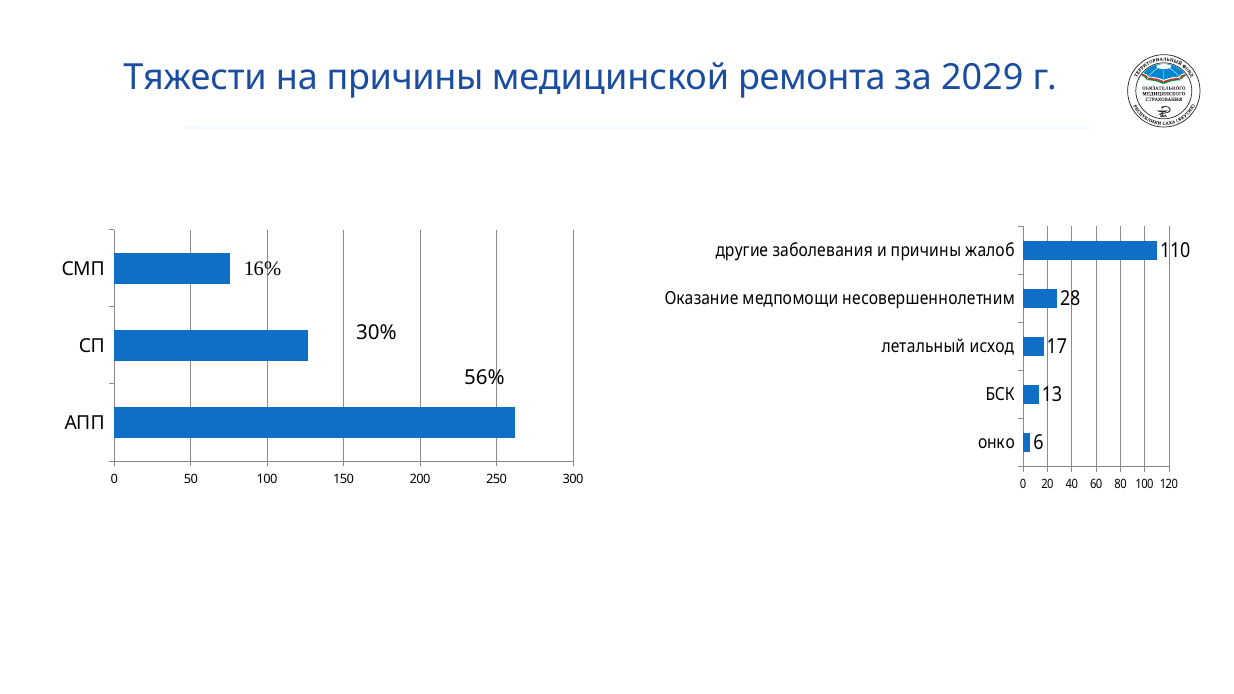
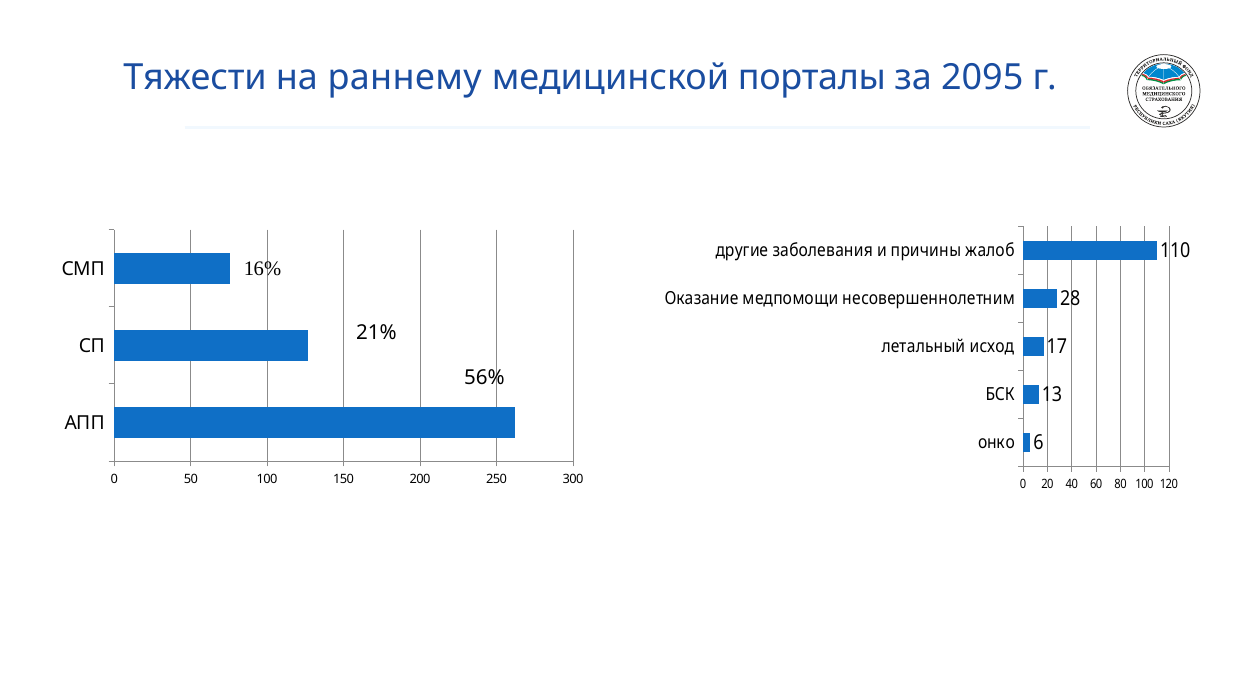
на причины: причины -> раннему
ремонта: ремонта -> порталы
2029: 2029 -> 2095
30%: 30% -> 21%
